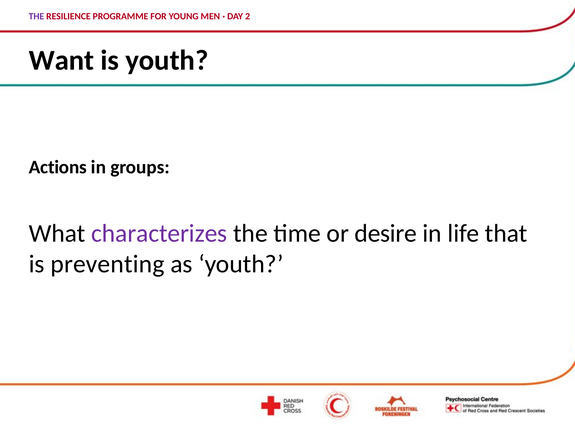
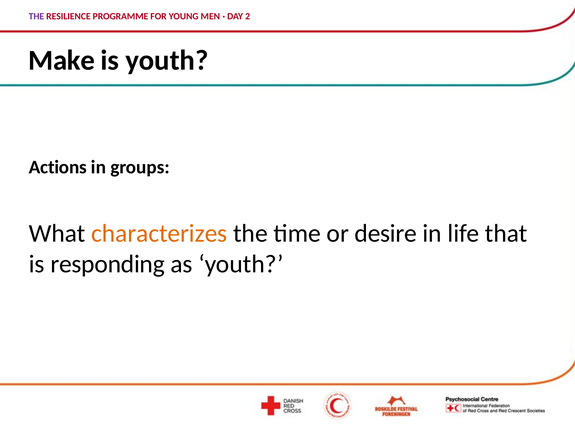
Want: Want -> Make
characterizes colour: purple -> orange
preventing: preventing -> responding
